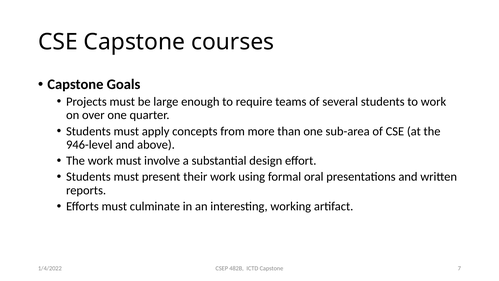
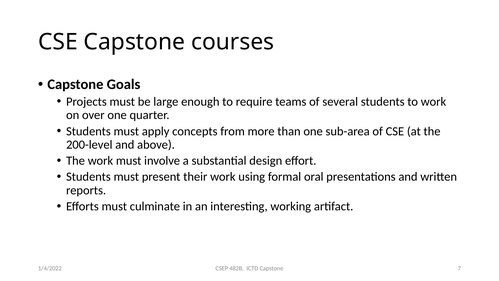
946-level: 946-level -> 200-level
